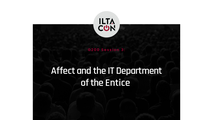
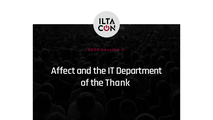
Entice: Entice -> Thank
